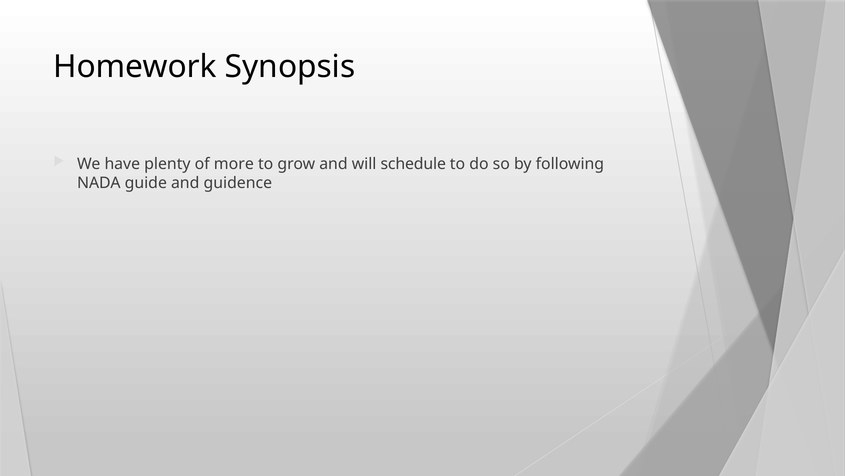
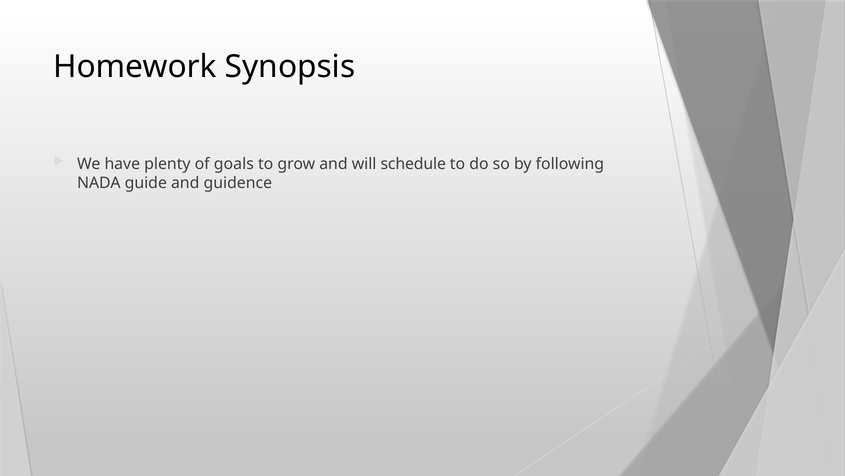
more: more -> goals
